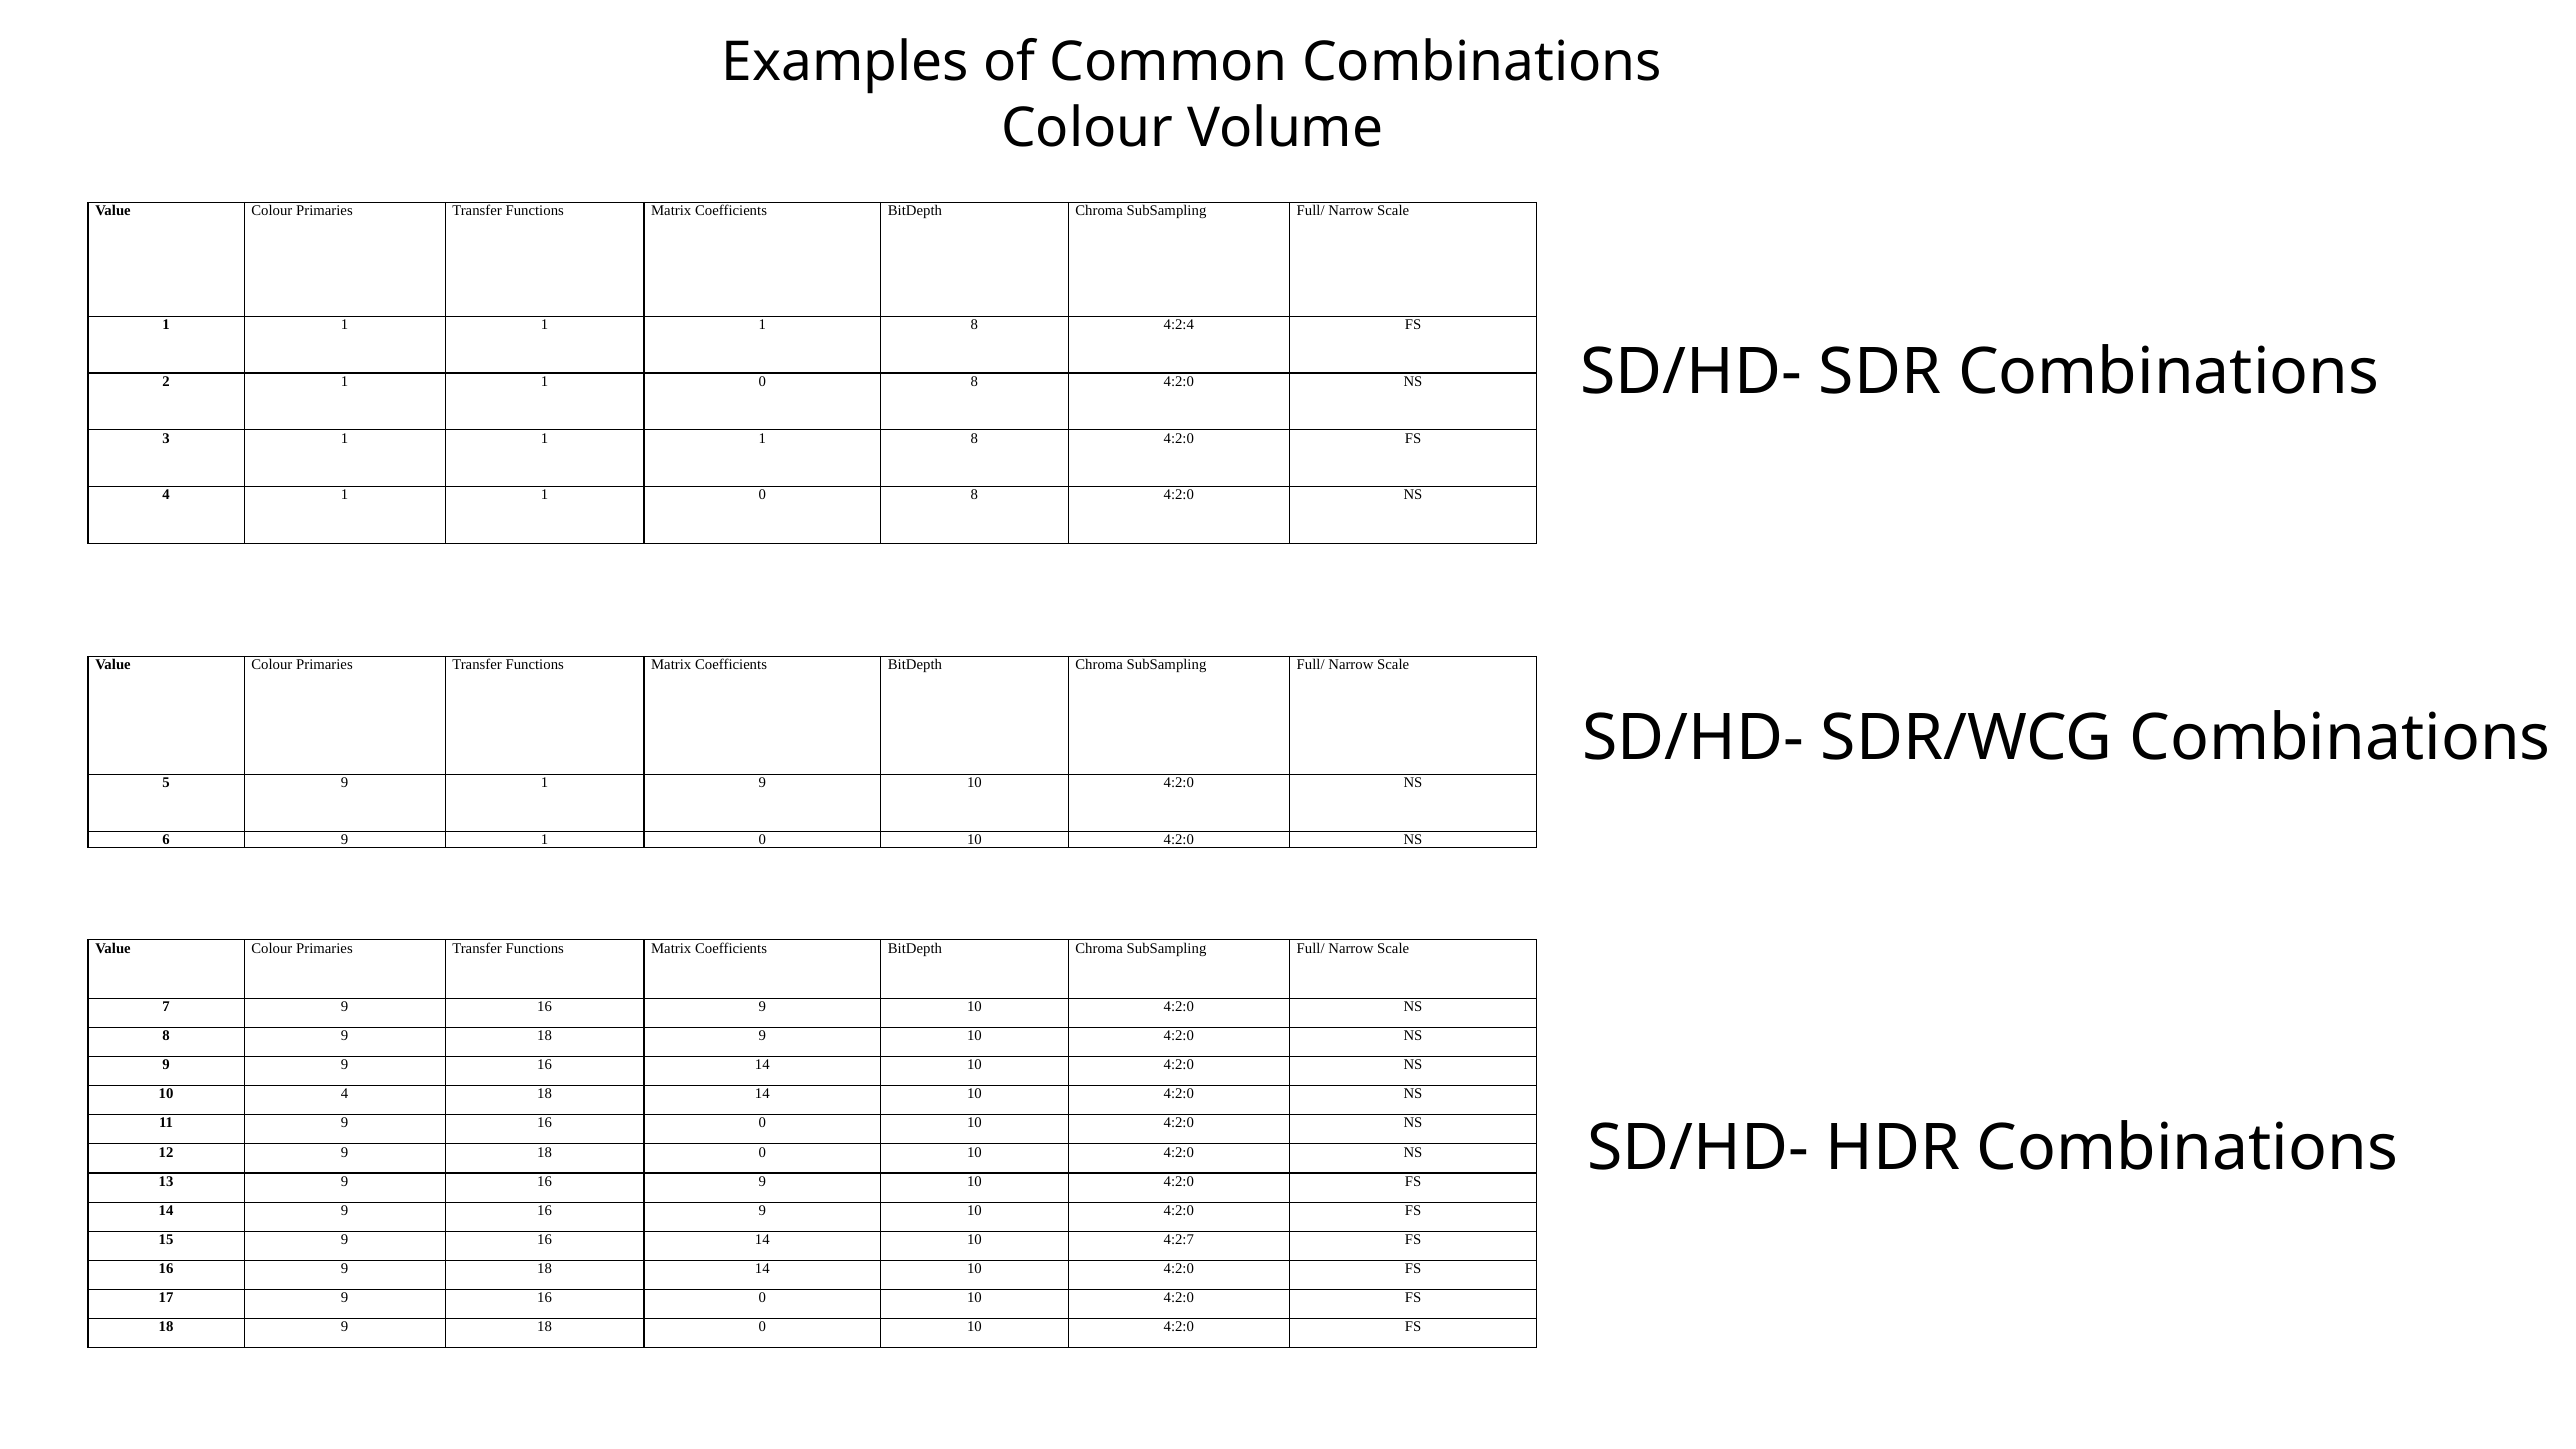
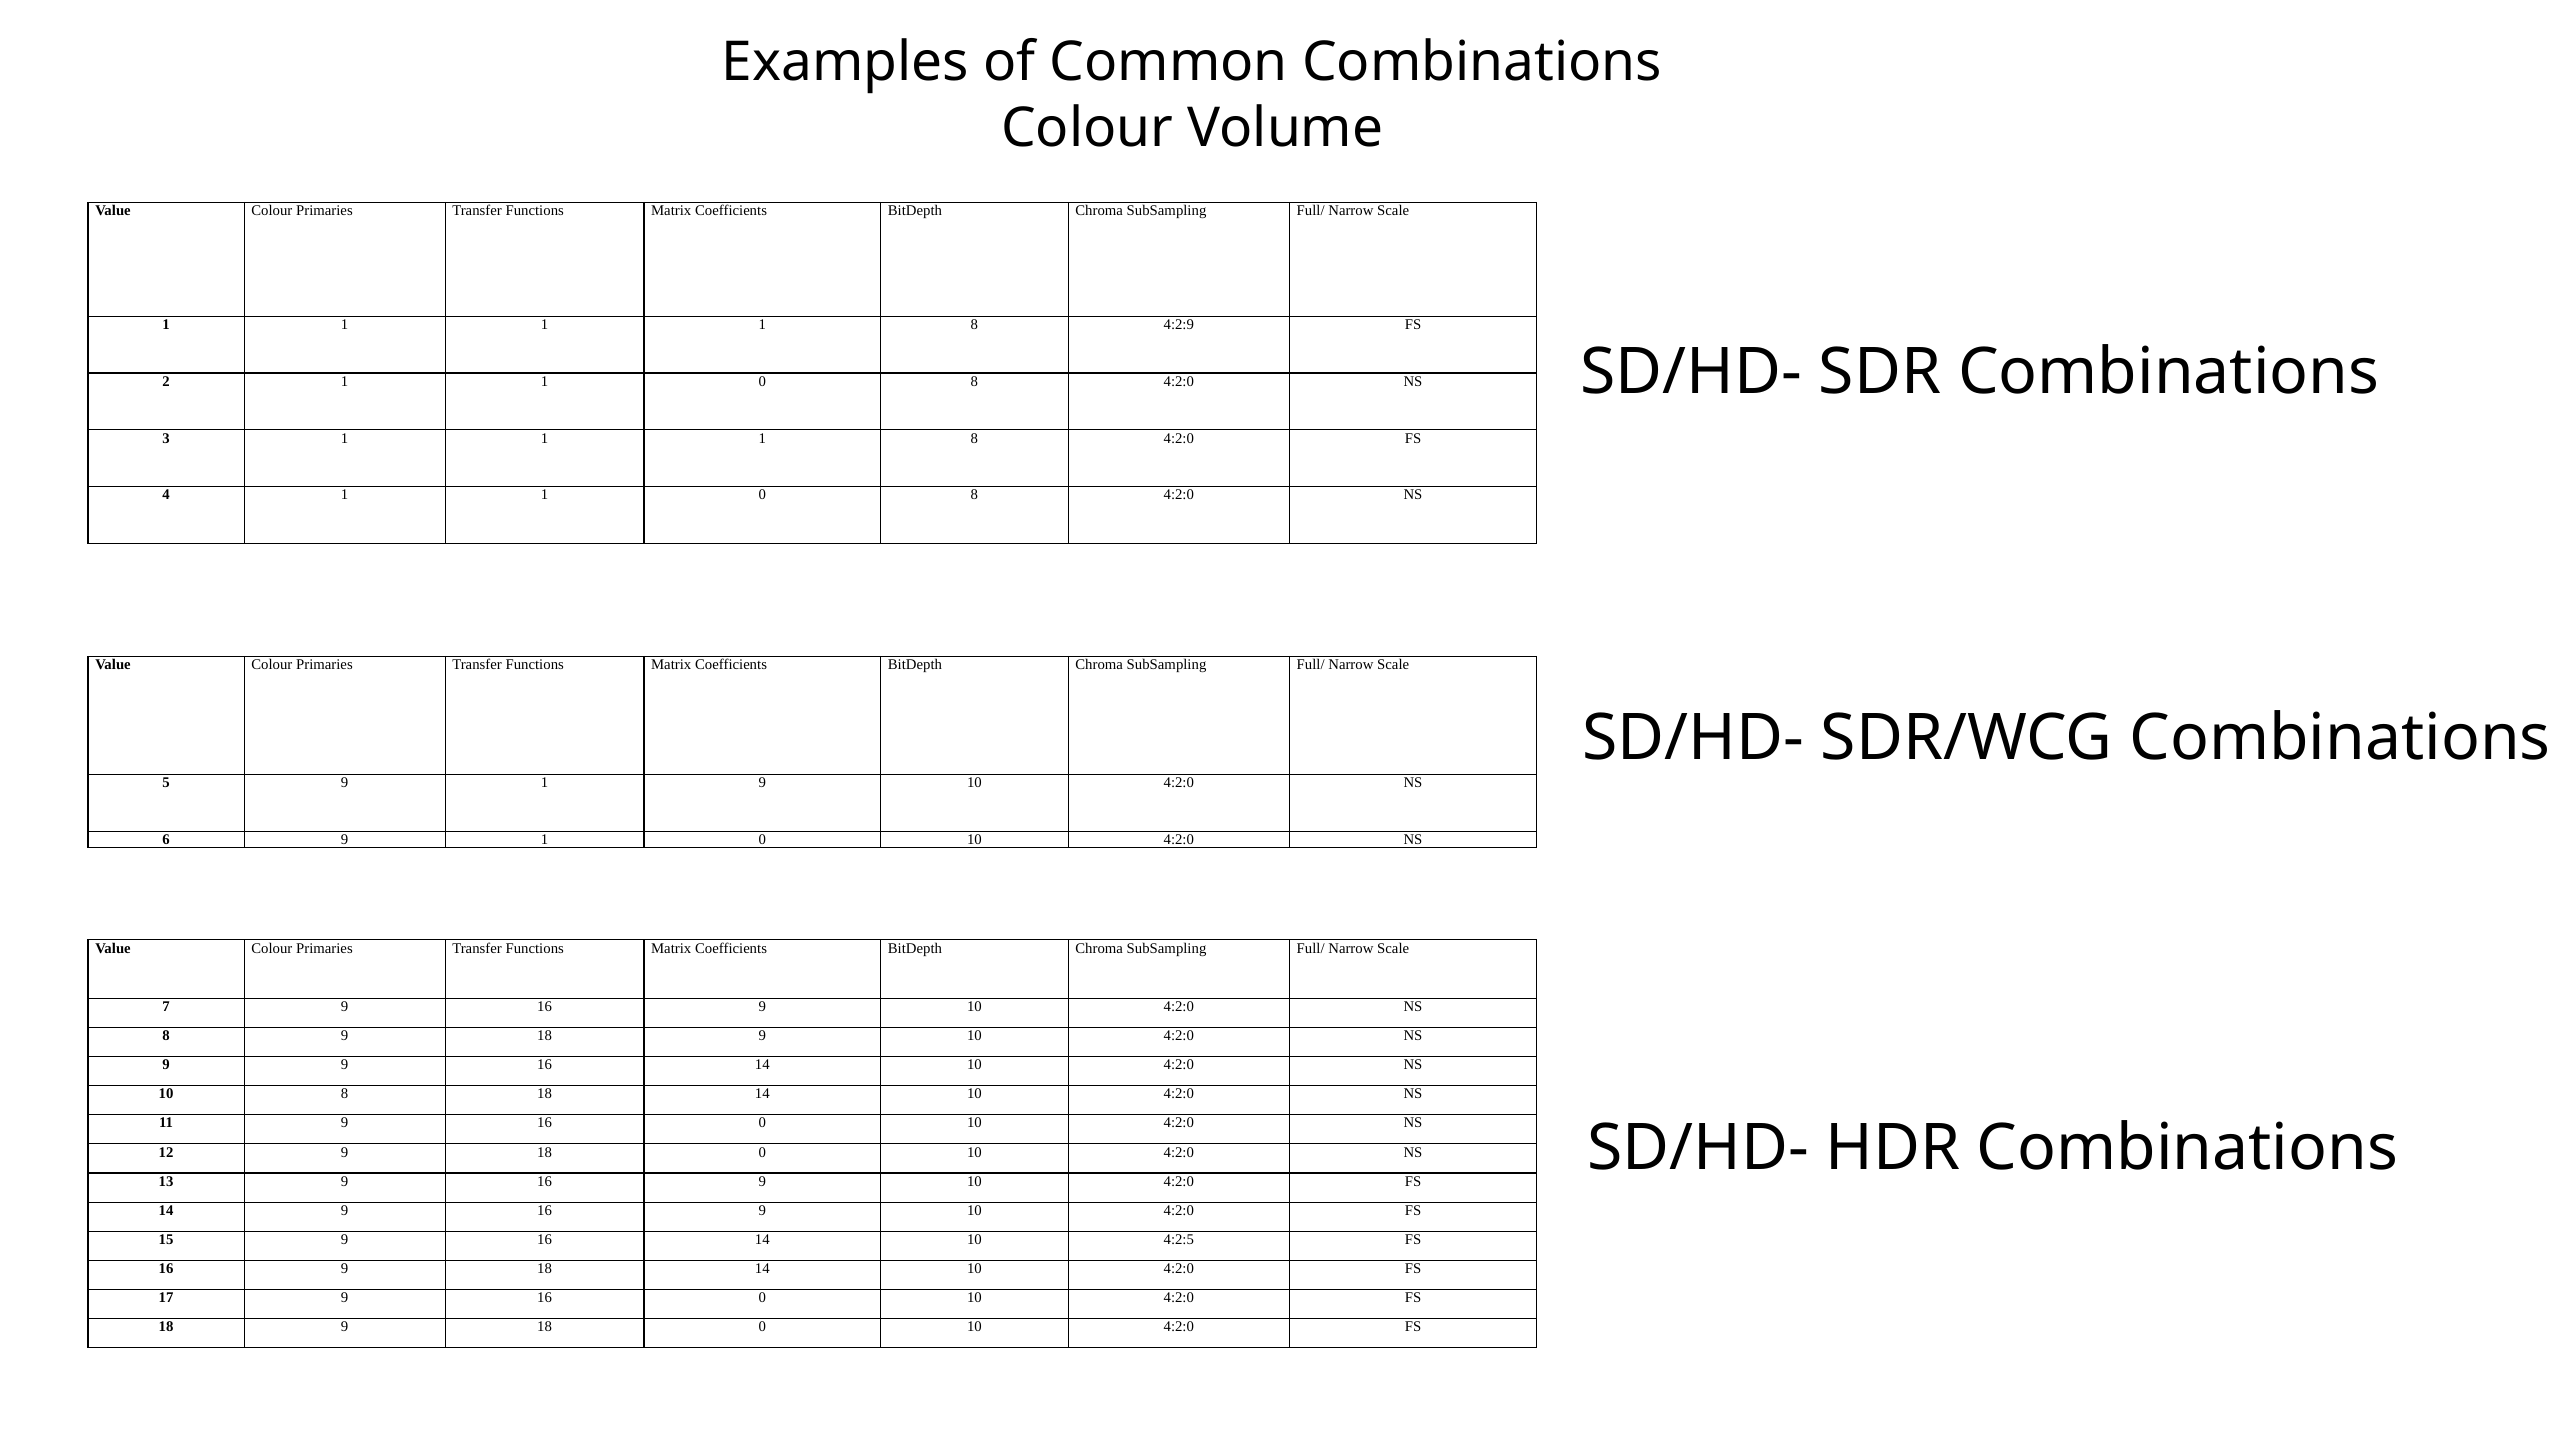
4:2:4: 4:2:4 -> 4:2:9
10 4: 4 -> 8
4:2:7: 4:2:7 -> 4:2:5
